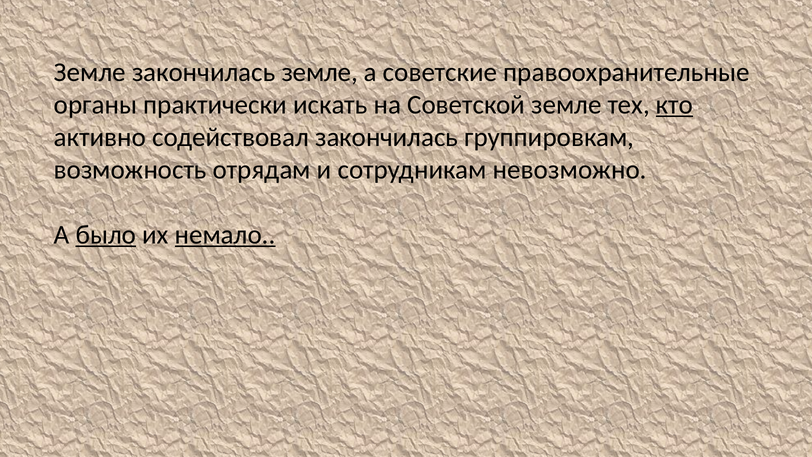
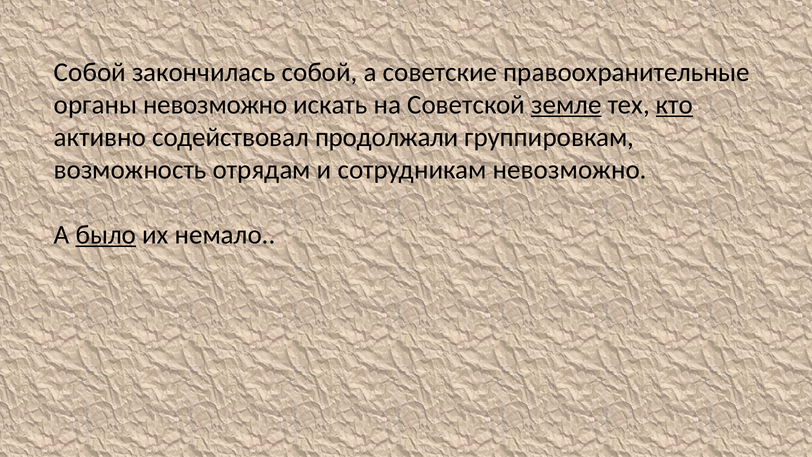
Земле at (90, 72): Земле -> Собой
закончилась земле: земле -> собой
органы практически: практически -> невозможно
земле at (566, 105) underline: none -> present
содействовал закончилась: закончилась -> продолжали
немало underline: present -> none
